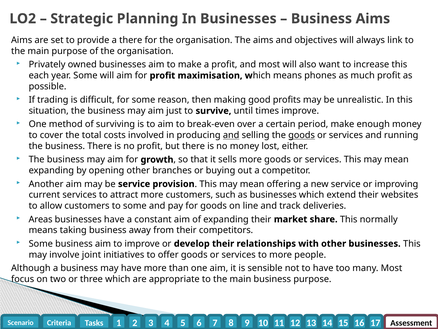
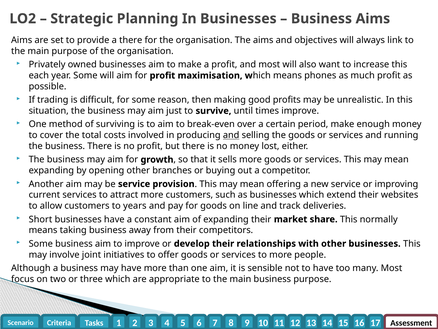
goods at (302, 135) underline: present -> none
to some: some -> years
Areas: Areas -> Short
